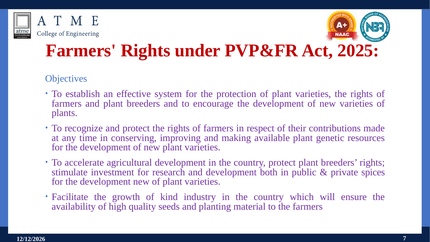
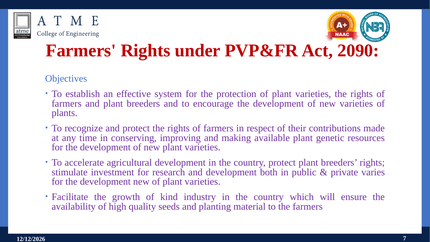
2025: 2025 -> 2090
spices: spices -> varies
